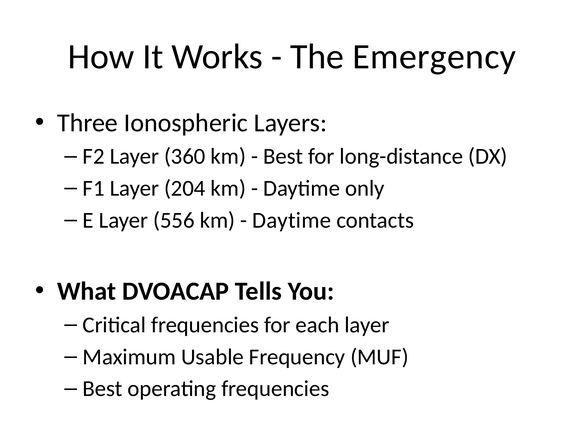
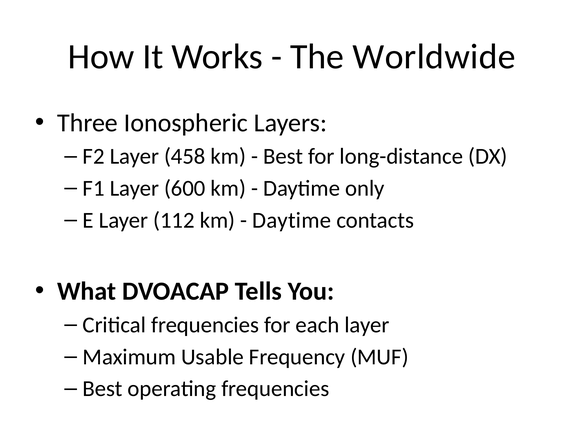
Emergency: Emergency -> Worldwide
360: 360 -> 458
204: 204 -> 600
556: 556 -> 112
